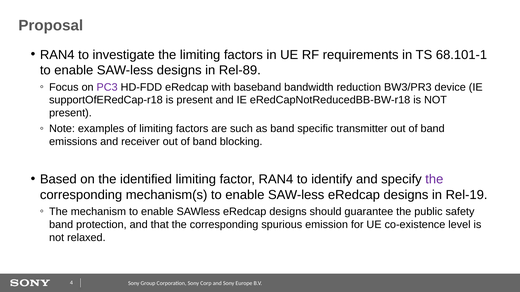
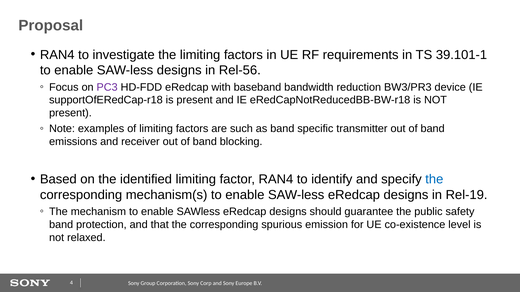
68.101-1: 68.101-1 -> 39.101-1
Rel-89: Rel-89 -> Rel-56
the at (434, 180) colour: purple -> blue
